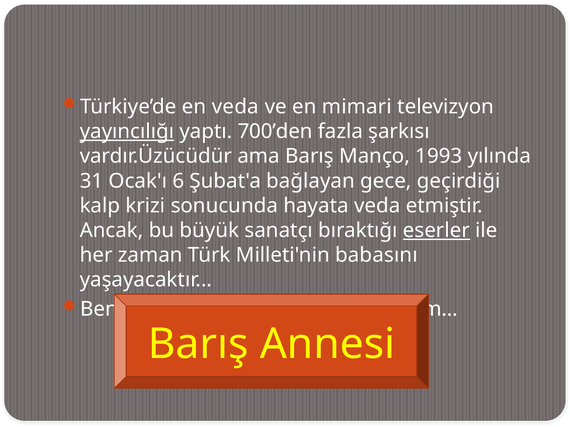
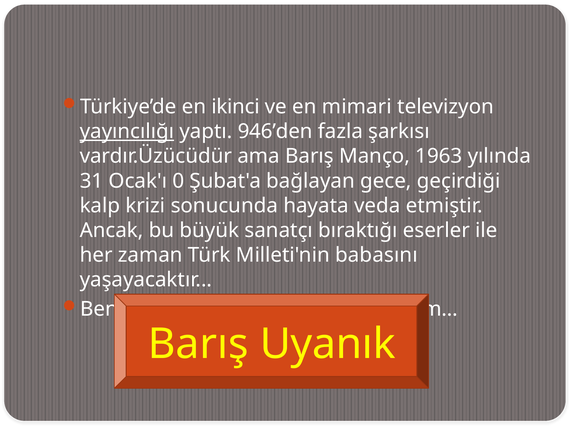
en veda: veda -> ikinci
700’den: 700’den -> 946’den
1993: 1993 -> 1963
6: 6 -> 0
eserler underline: present -> none
Annesi: Annesi -> Uyanık
